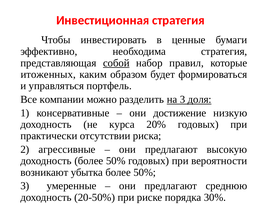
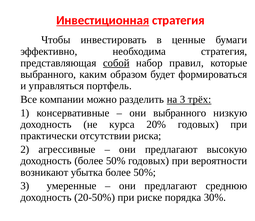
Инвестиционная underline: none -> present
итоженных at (48, 74): итоженных -> выбранного
доля: доля -> трёх
они достижение: достижение -> выбранного
